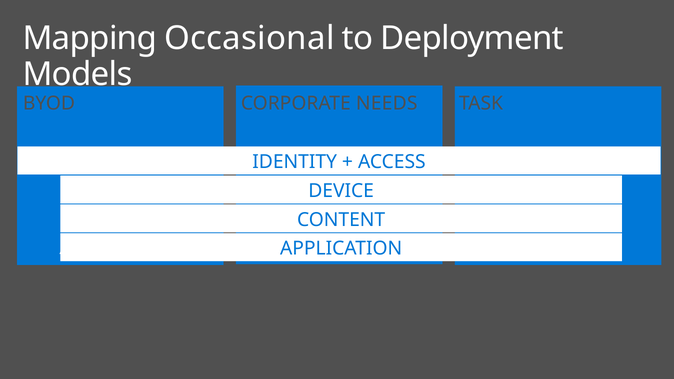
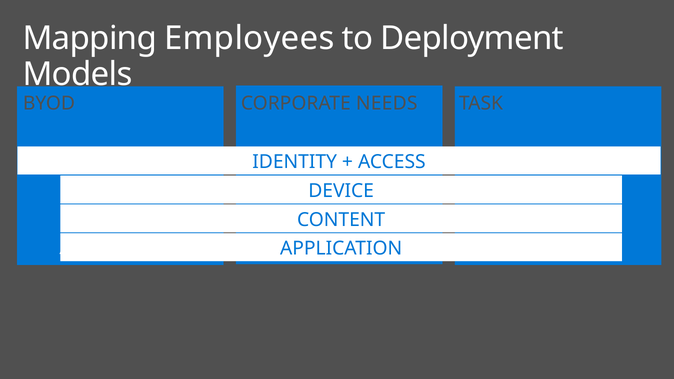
Occasional: Occasional -> Employees
